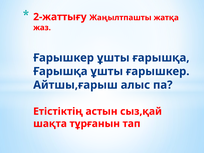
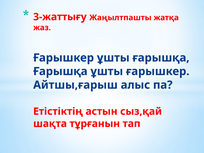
2-жаттығу: 2-жаттығу -> 3-жаттығу
